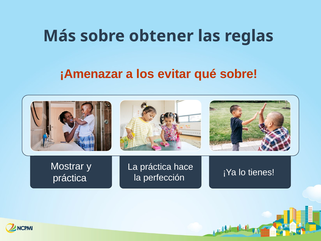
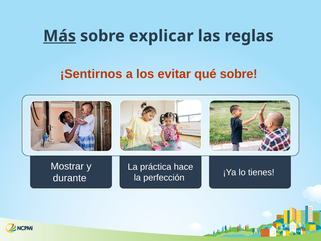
Más underline: none -> present
obtener: obtener -> explicar
¡Amenazar: ¡Amenazar -> ¡Sentirnos
práctica at (70, 178): práctica -> durante
